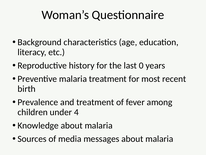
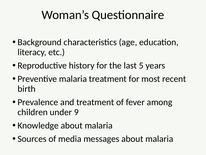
0: 0 -> 5
4: 4 -> 9
